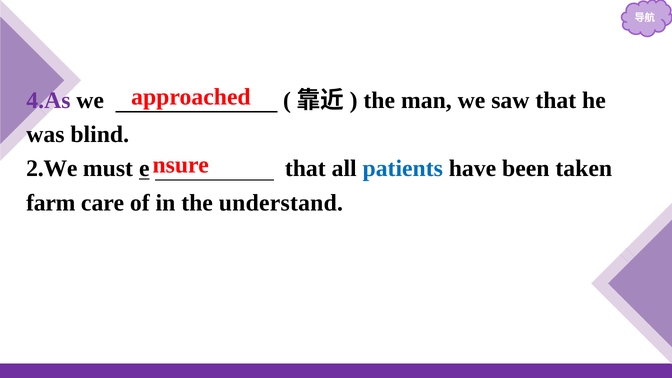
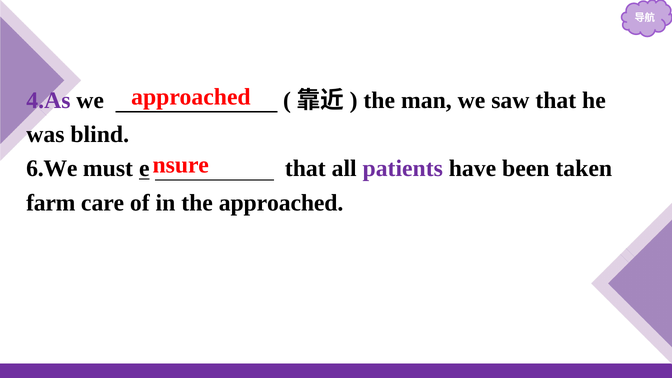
2.We: 2.We -> 6.We
patients colour: blue -> purple
the understand: understand -> approached
